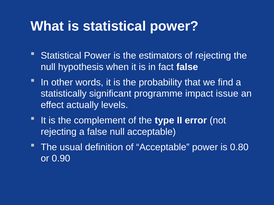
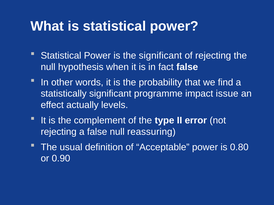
the estimators: estimators -> significant
null acceptable: acceptable -> reassuring
